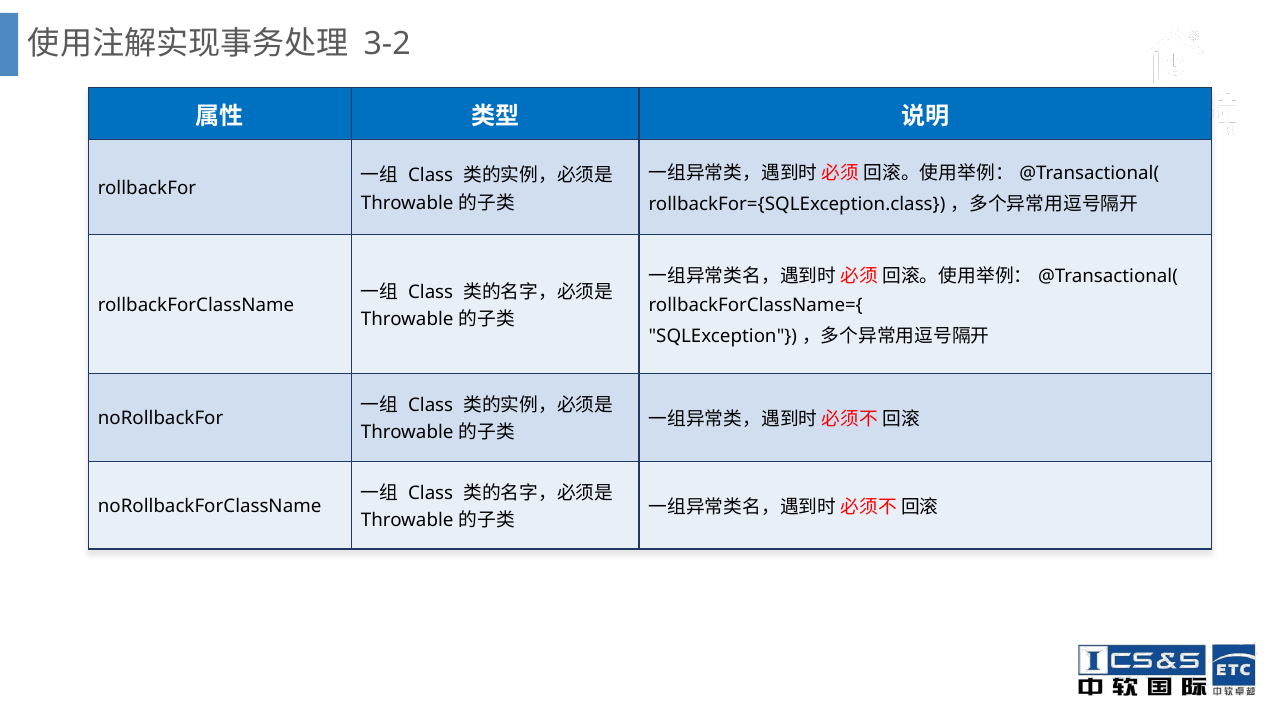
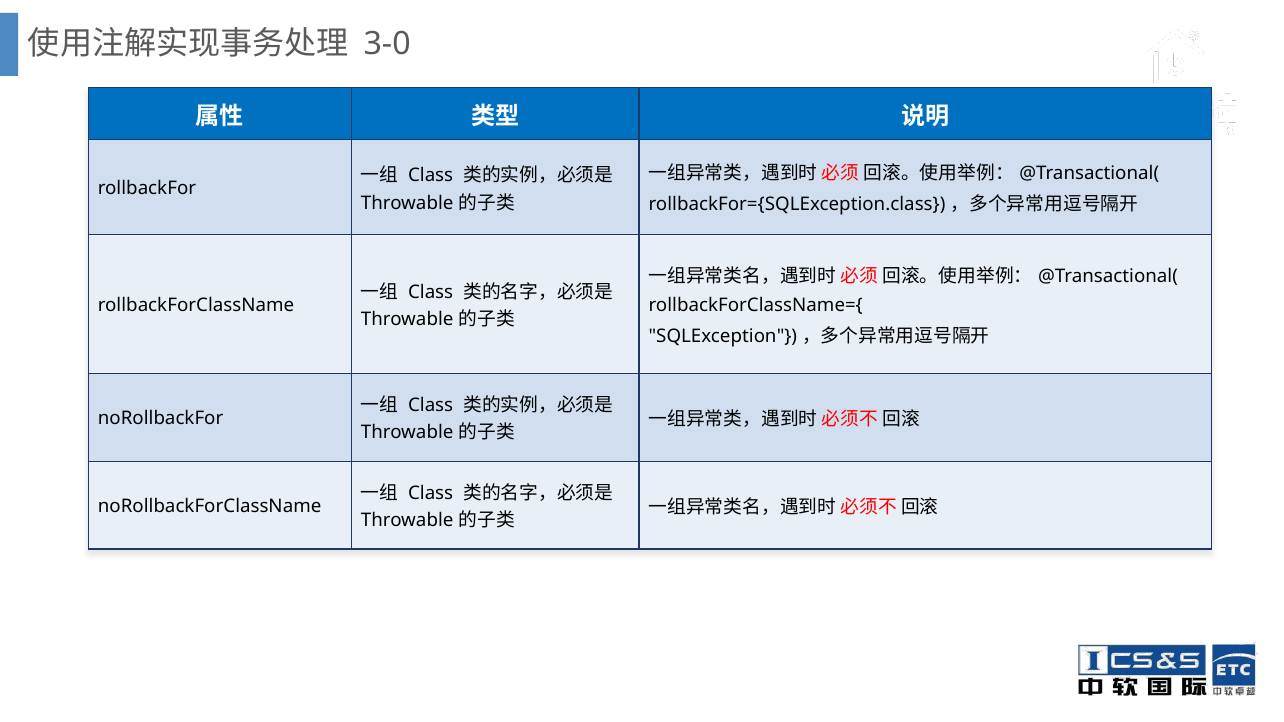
3-2: 3-2 -> 3-0
